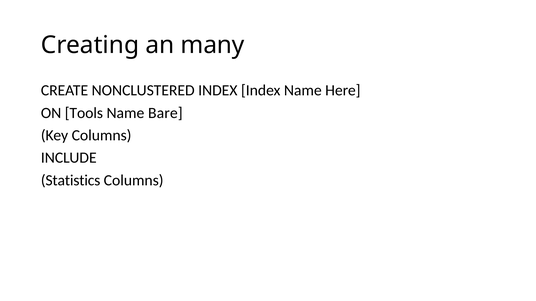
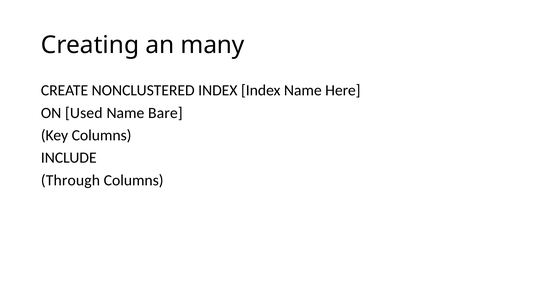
Tools: Tools -> Used
Statistics: Statistics -> Through
